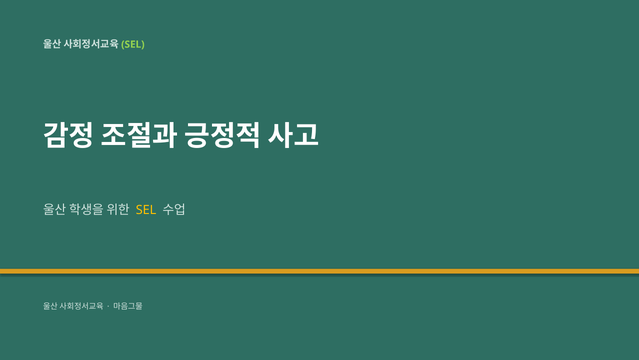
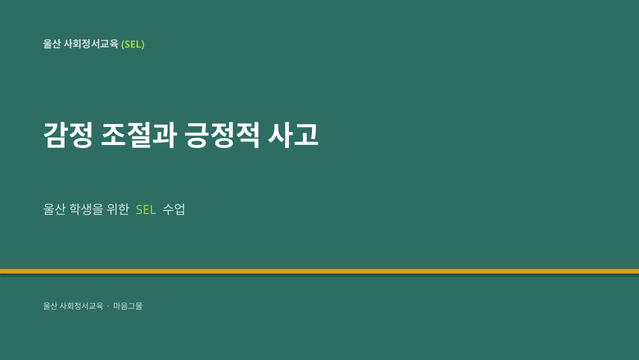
SEL at (146, 210) colour: yellow -> light green
